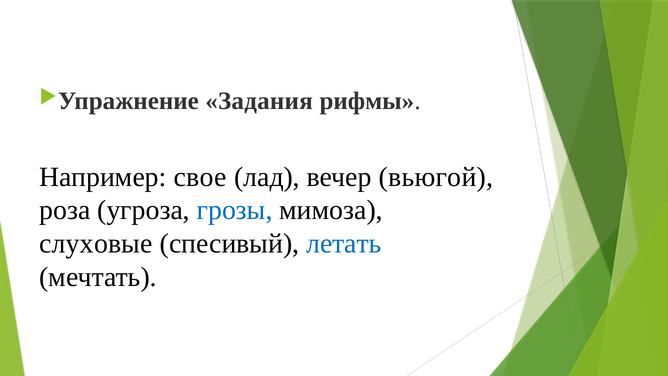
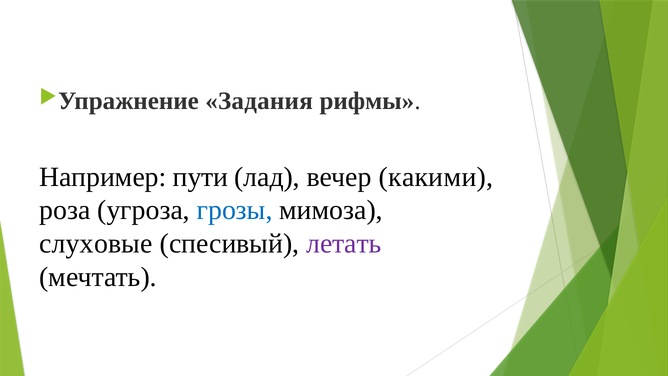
свое: свое -> пути
вьюгой: вьюгой -> какими
летать colour: blue -> purple
